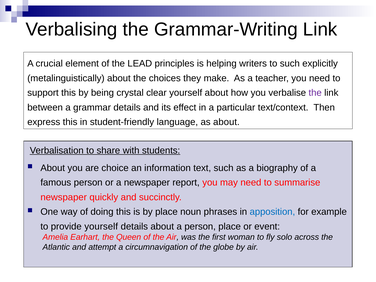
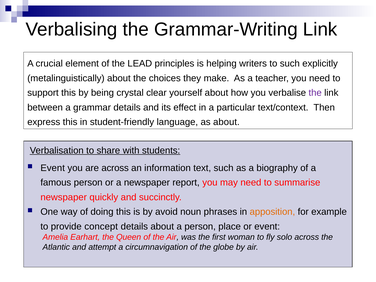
About at (53, 168): About -> Event
are choice: choice -> across
by place: place -> avoid
apposition colour: blue -> orange
provide yourself: yourself -> concept
